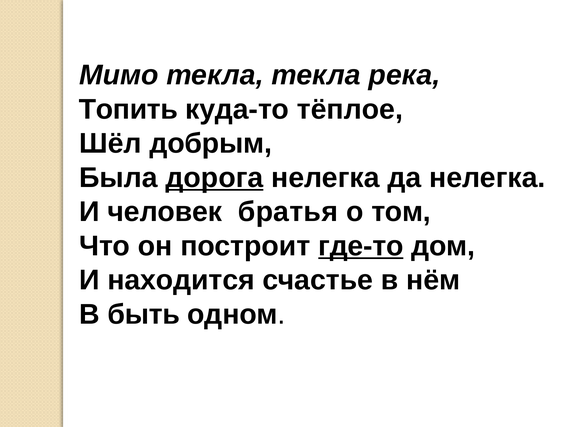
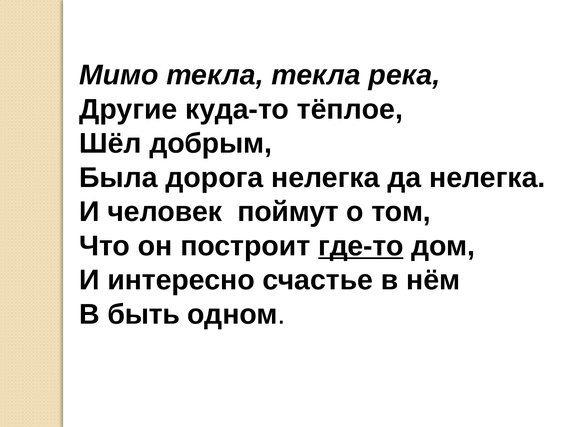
Топить: Топить -> Другие
дорога underline: present -> none
братья: братья -> поймут
находится: находится -> интересно
